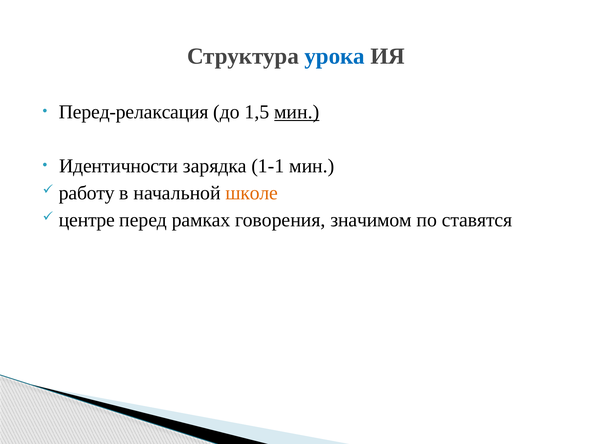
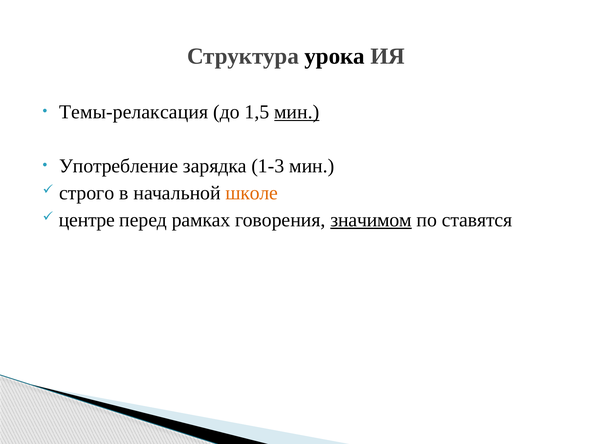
урока colour: blue -> black
Перед-релаксация: Перед-релаксация -> Темы-релаксация
Идентичности: Идентичности -> Употребление
1-1: 1-1 -> 1-3
работу: работу -> строго
значимом underline: none -> present
